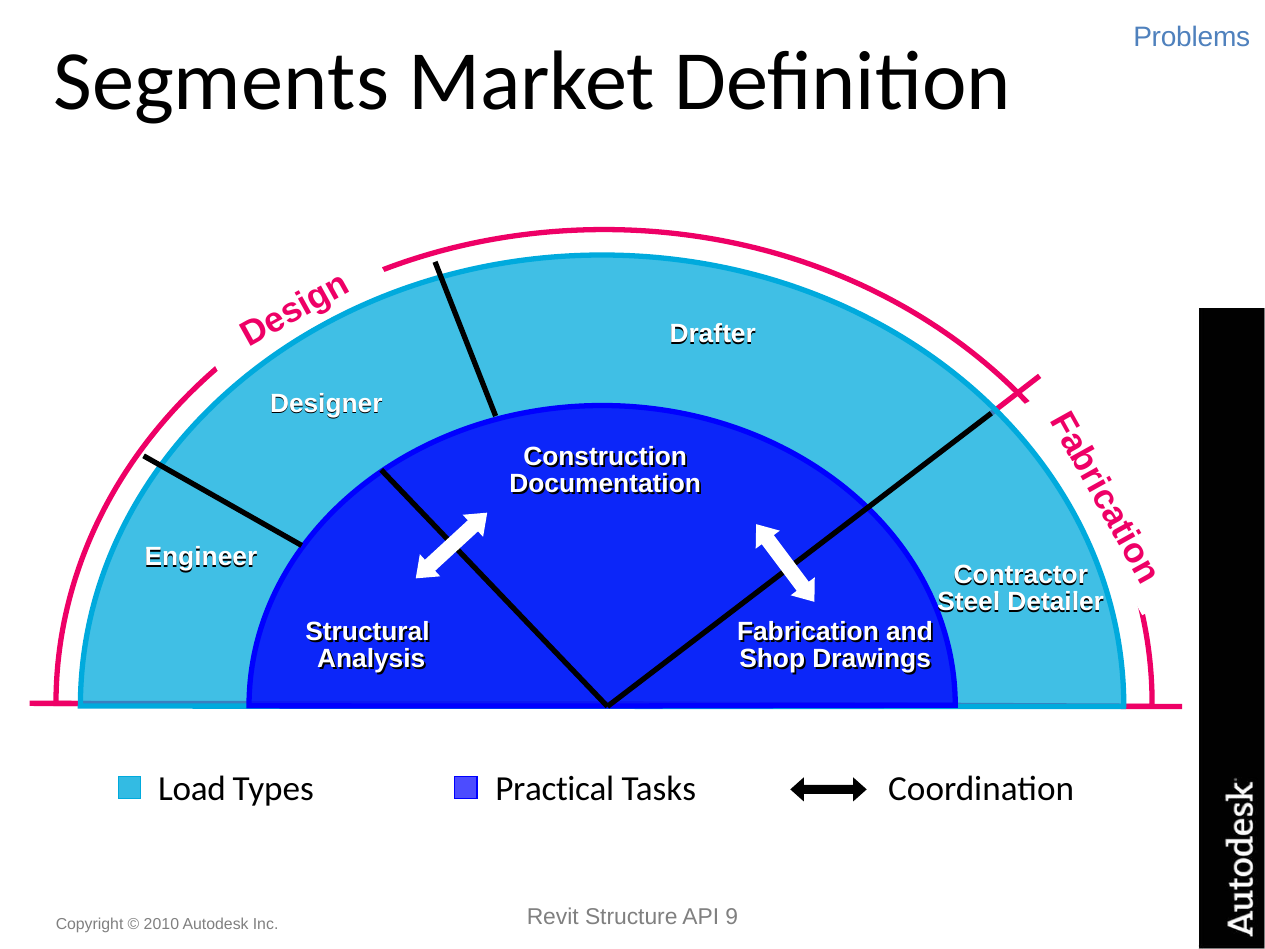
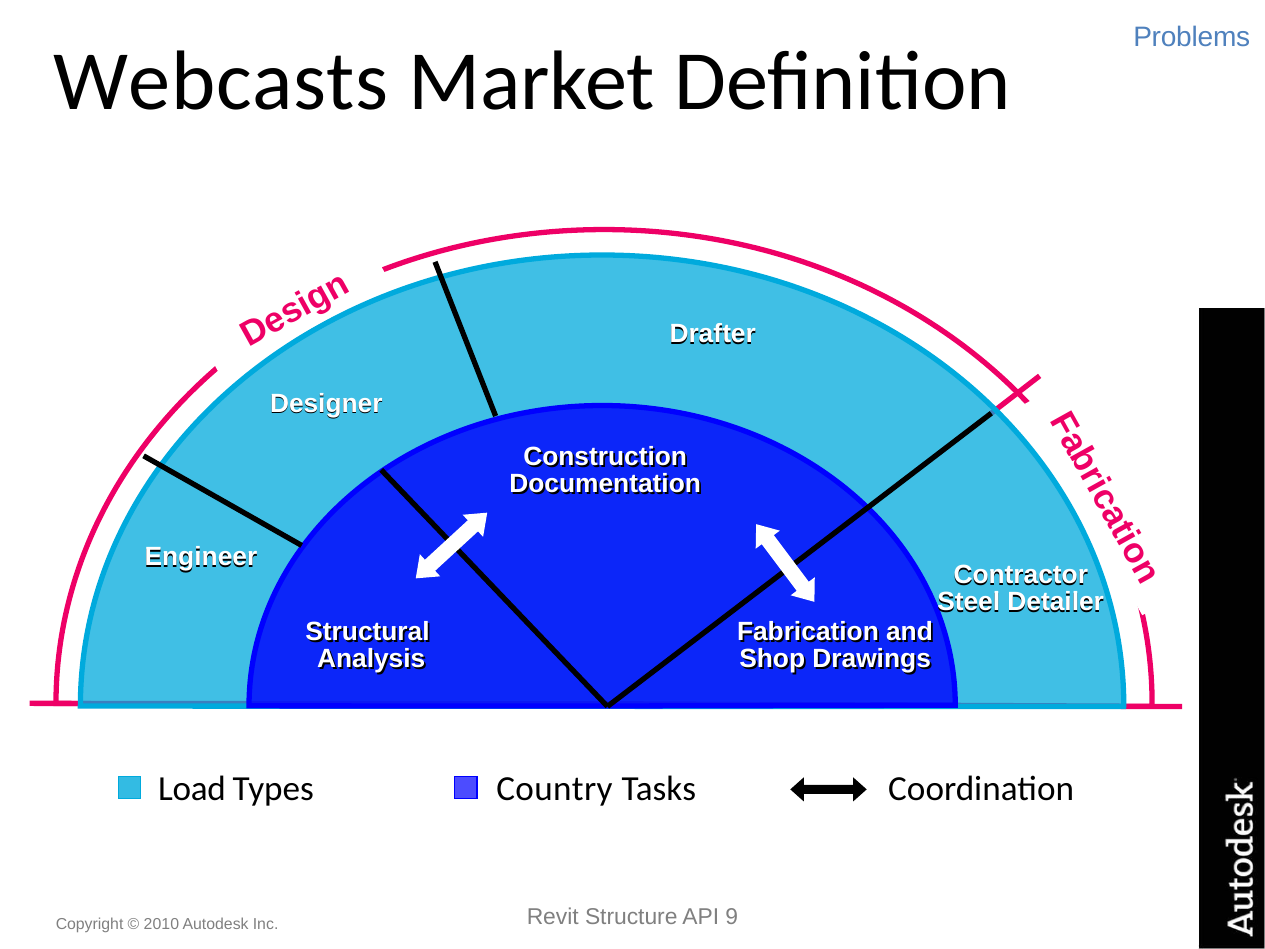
Segments: Segments -> Webcasts
Practical: Practical -> Country
